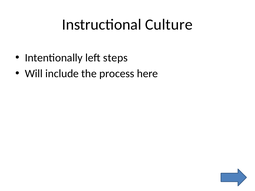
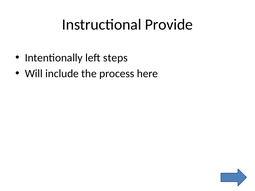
Culture: Culture -> Provide
